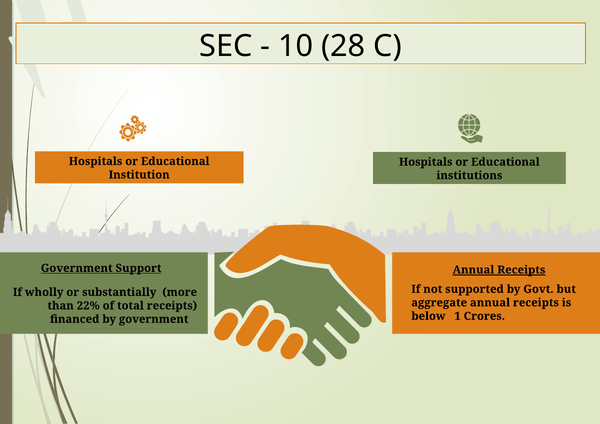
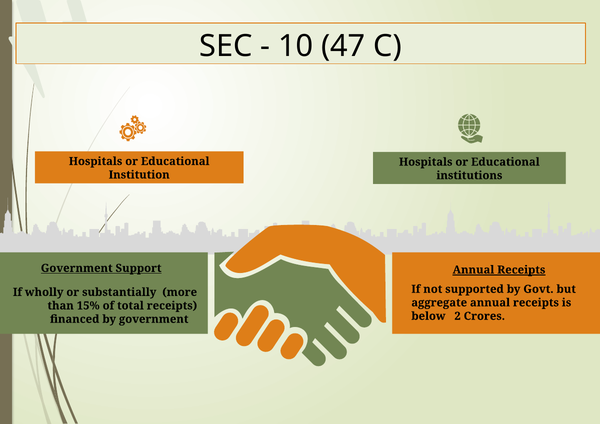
28: 28 -> 47
22%: 22% -> 15%
1: 1 -> 2
